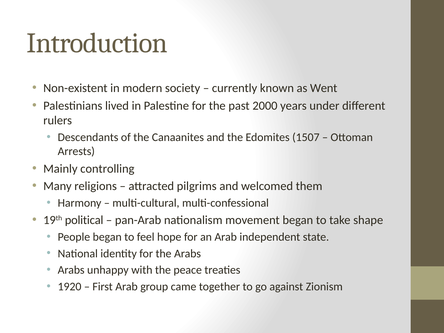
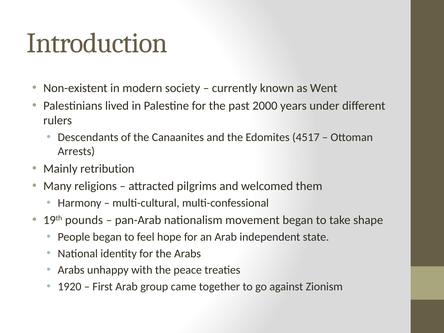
1507: 1507 -> 4517
controlling: controlling -> retribution
political: political -> pounds
